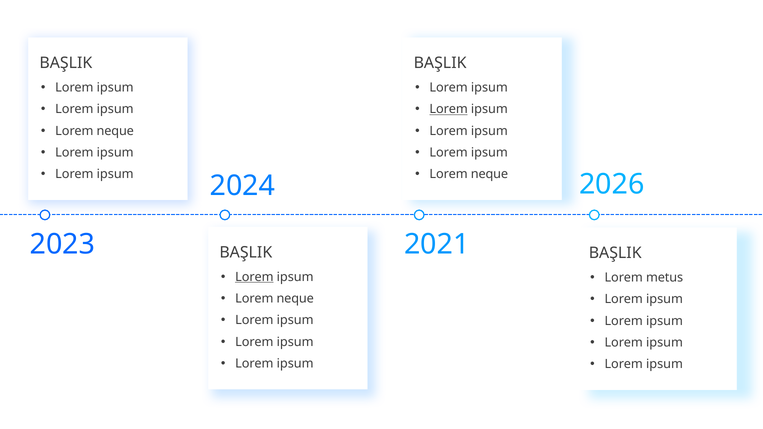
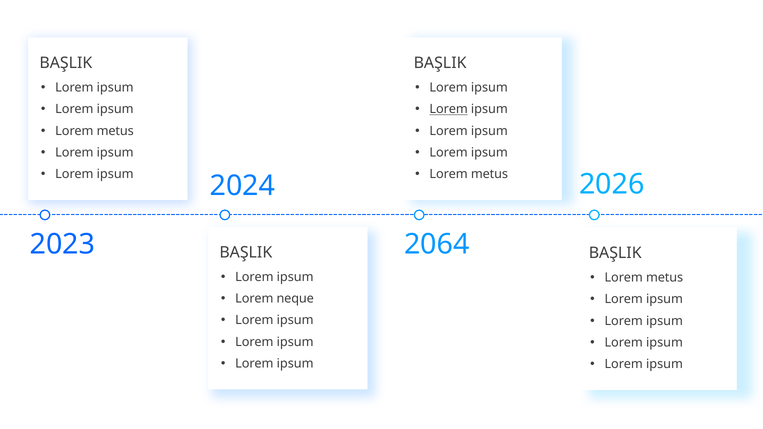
neque at (115, 131): neque -> metus
neque at (489, 174): neque -> metus
2021: 2021 -> 2064
Lorem at (254, 277) underline: present -> none
